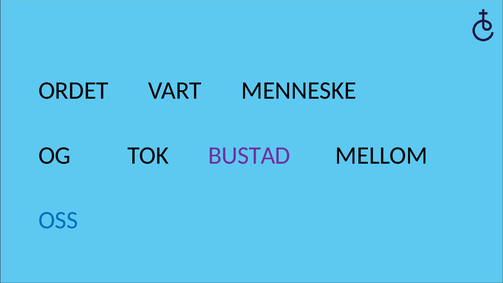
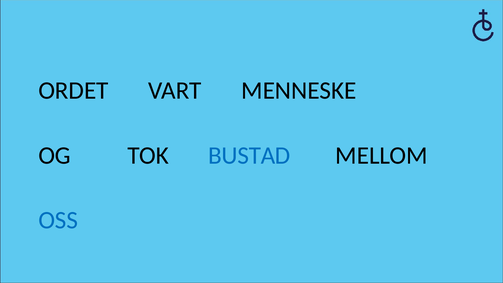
BUSTAD colour: purple -> blue
